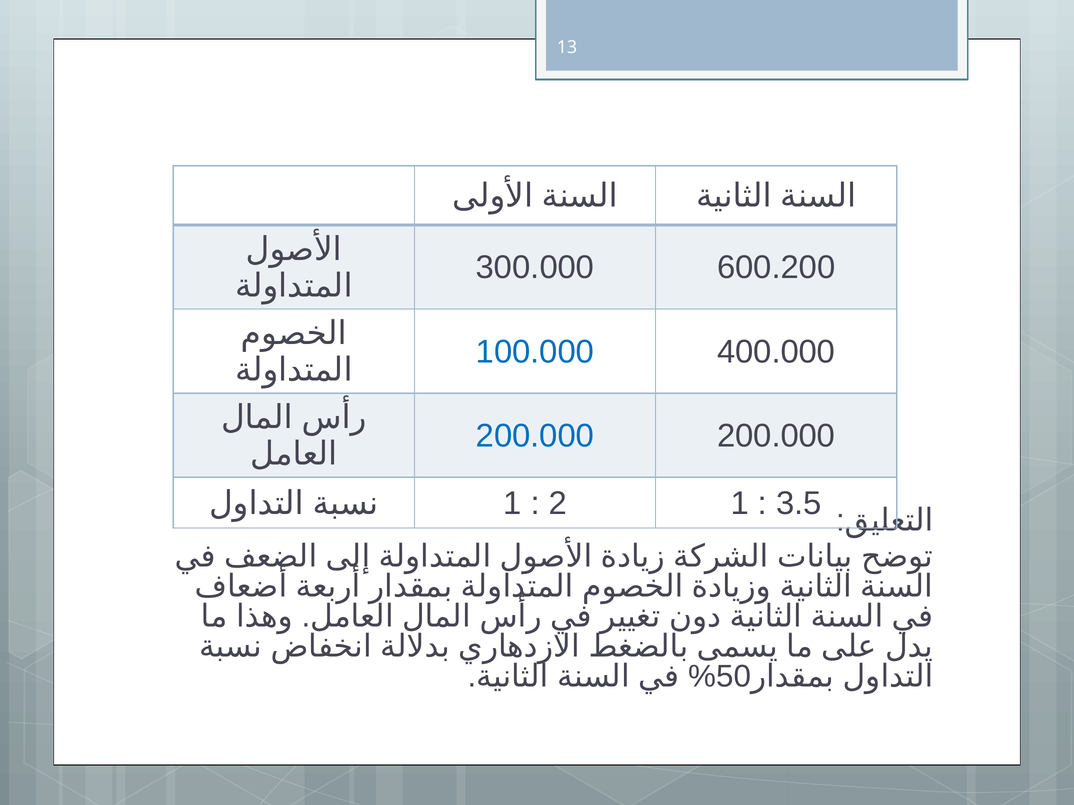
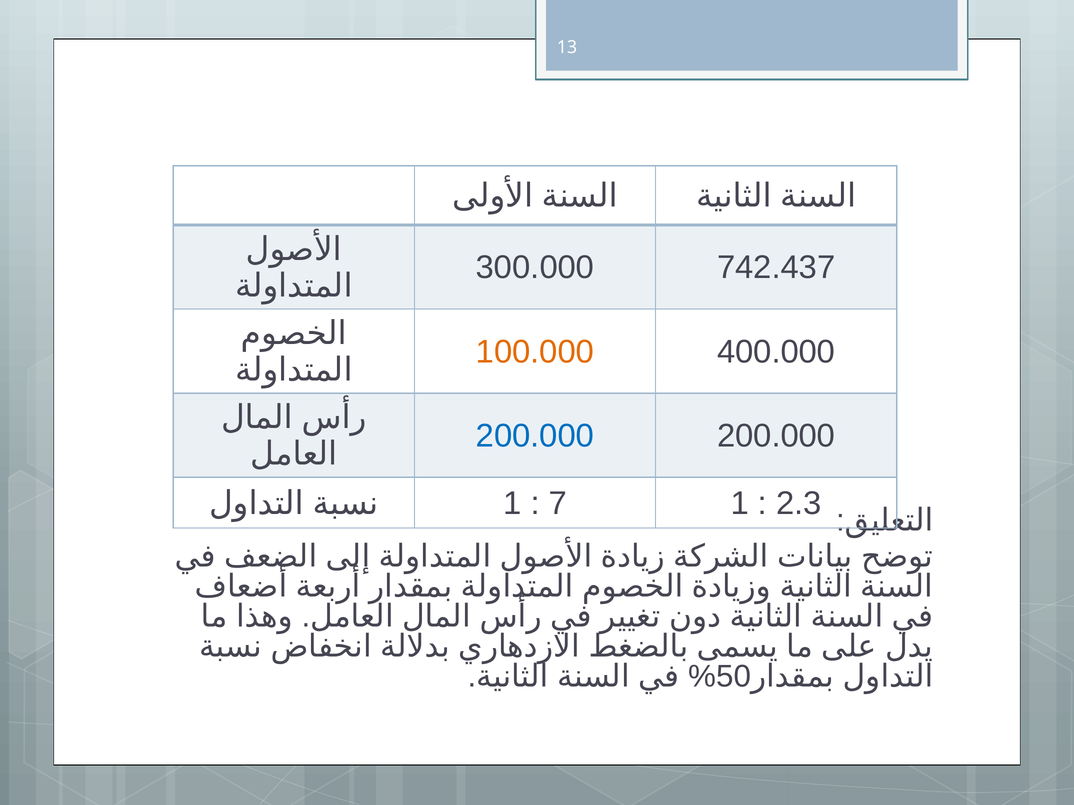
600.200: 600.200 -> 742.437
100.000 colour: blue -> orange
3.5: 3.5 -> 2.3
2: 2 -> 7
